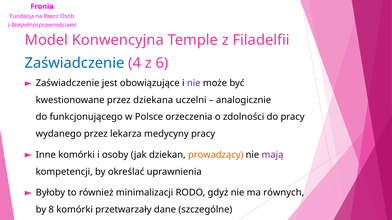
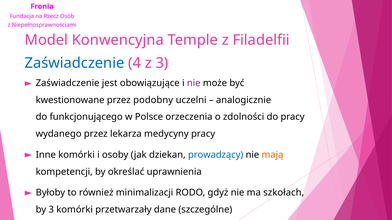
z 6: 6 -> 3
dziekana: dziekana -> podobny
prowadzący colour: orange -> blue
mają colour: purple -> orange
równych: równych -> szkołach
by 8: 8 -> 3
